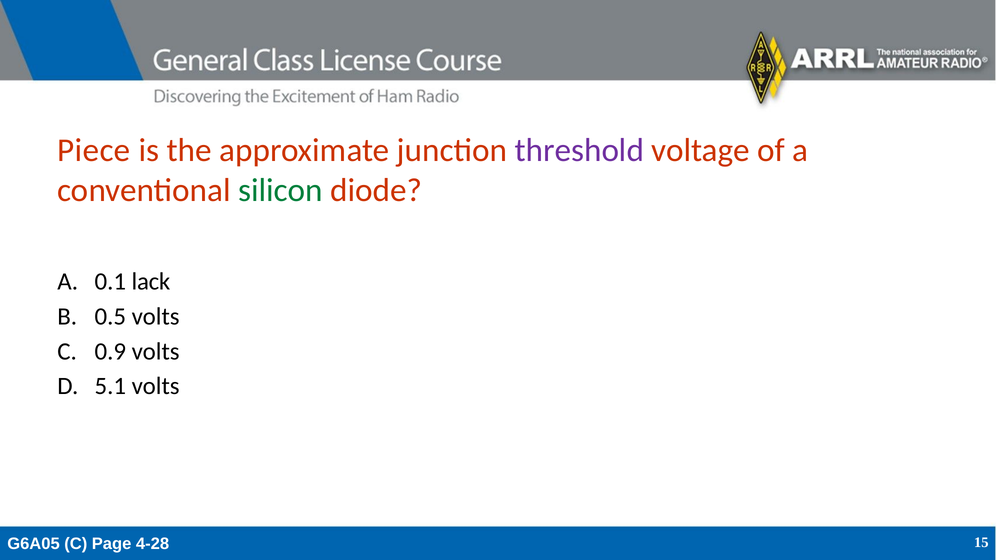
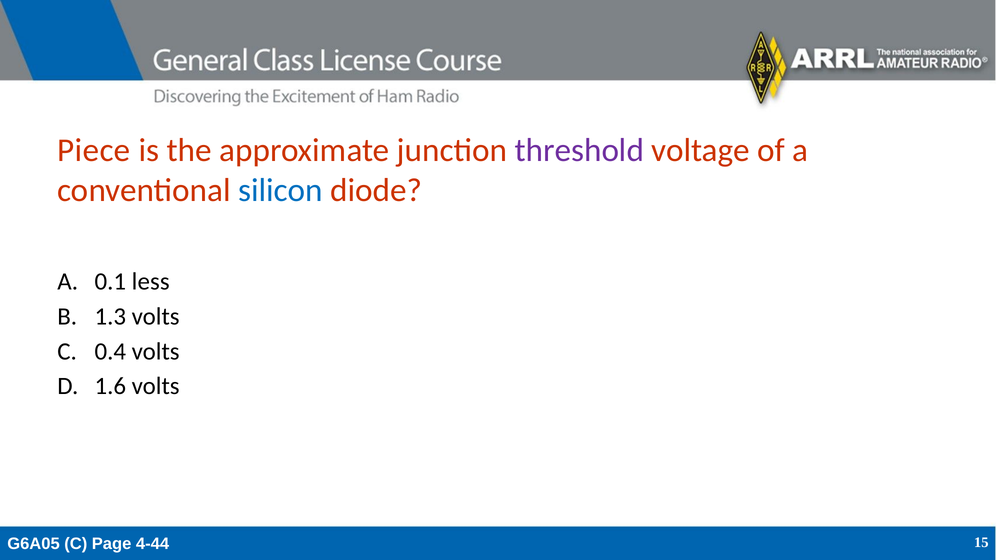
silicon colour: green -> blue
lack: lack -> less
0.5: 0.5 -> 1.3
0.9: 0.9 -> 0.4
5.1: 5.1 -> 1.6
4-28: 4-28 -> 4-44
